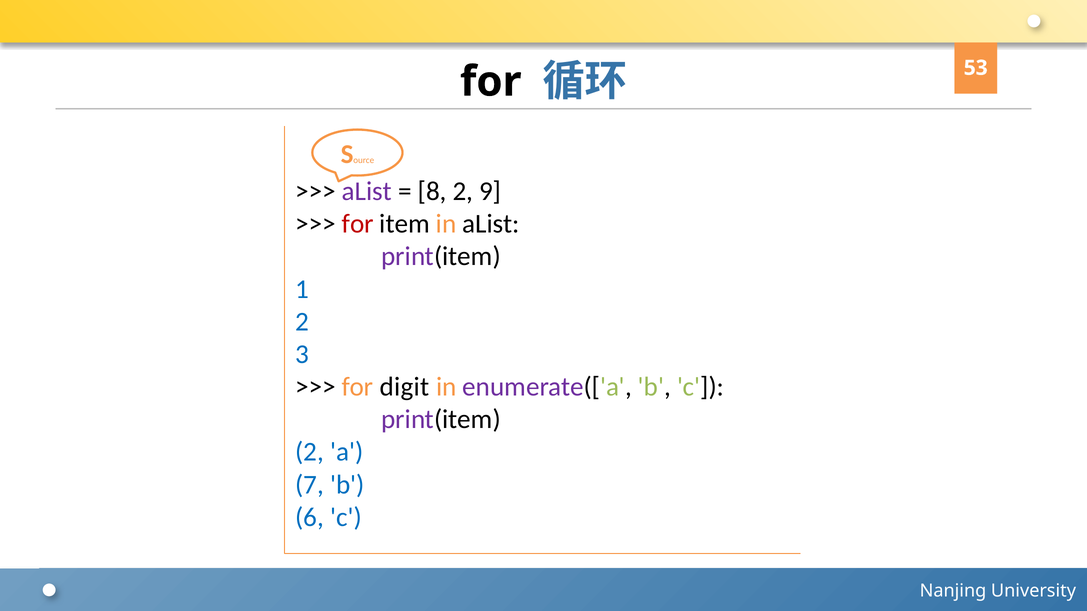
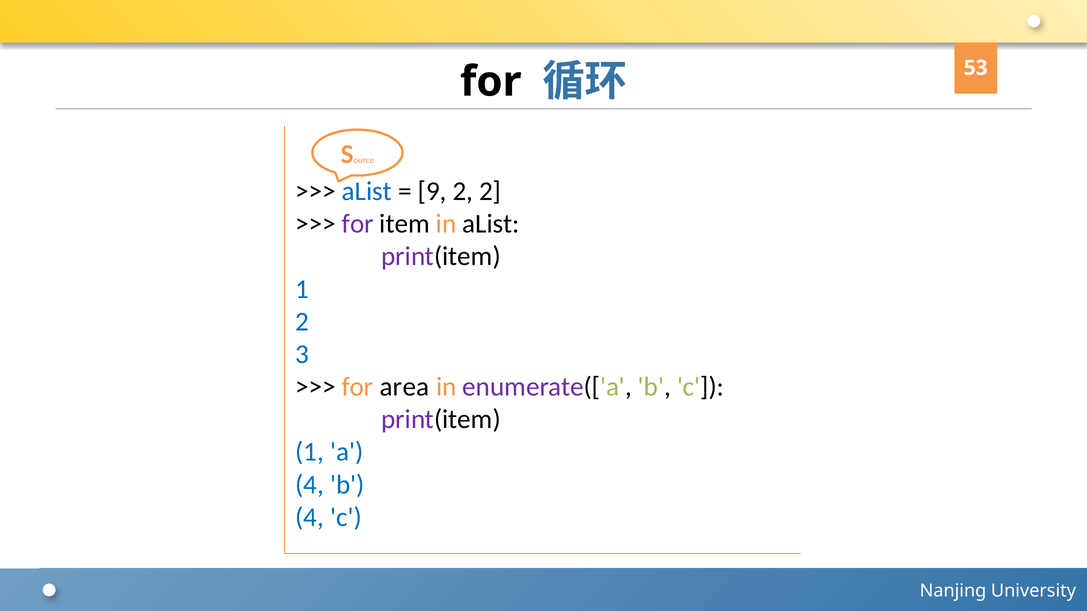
aList at (367, 191) colour: purple -> blue
8: 8 -> 9
2 9: 9 -> 2
for at (358, 224) colour: red -> purple
digit: digit -> area
2 at (310, 452): 2 -> 1
7 at (310, 485): 7 -> 4
6 at (310, 518): 6 -> 4
